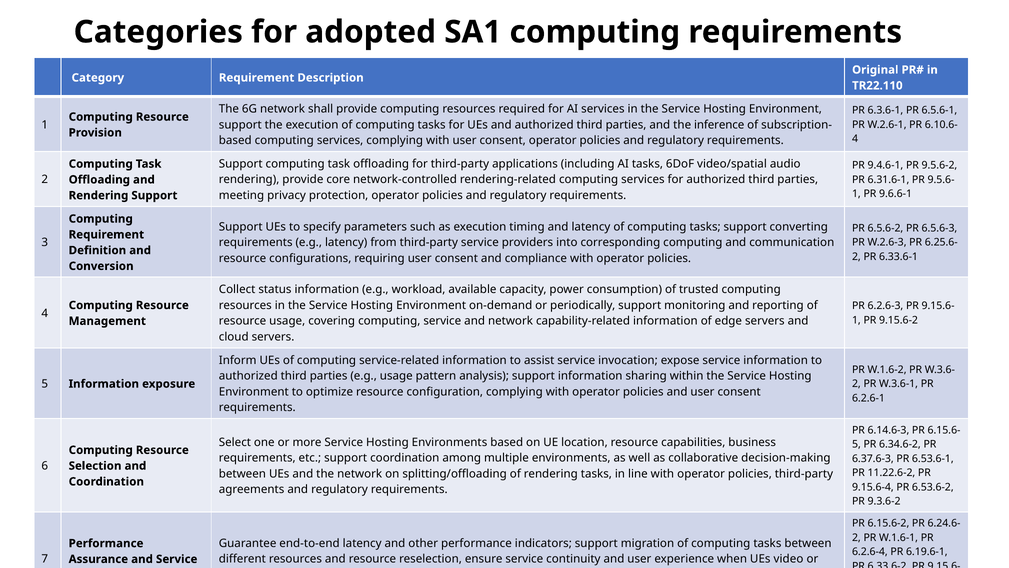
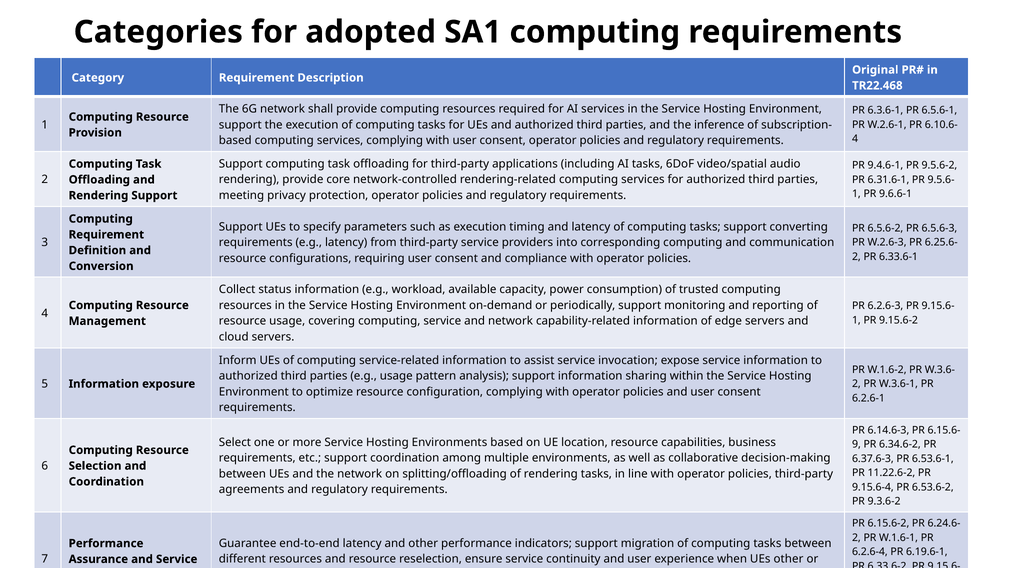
TR22.110: TR22.110 -> TR22.468
5 at (856, 444): 5 -> 9
UEs video: video -> other
